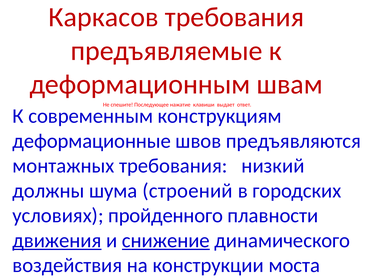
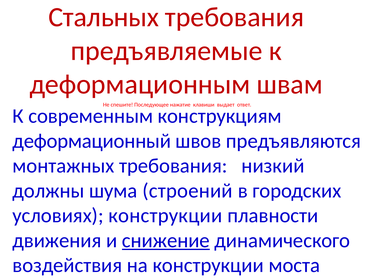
Каркасов: Каркасов -> Стальных
деформационные: деформационные -> деформационный
условиях пройденного: пройденного -> конструкции
движения underline: present -> none
